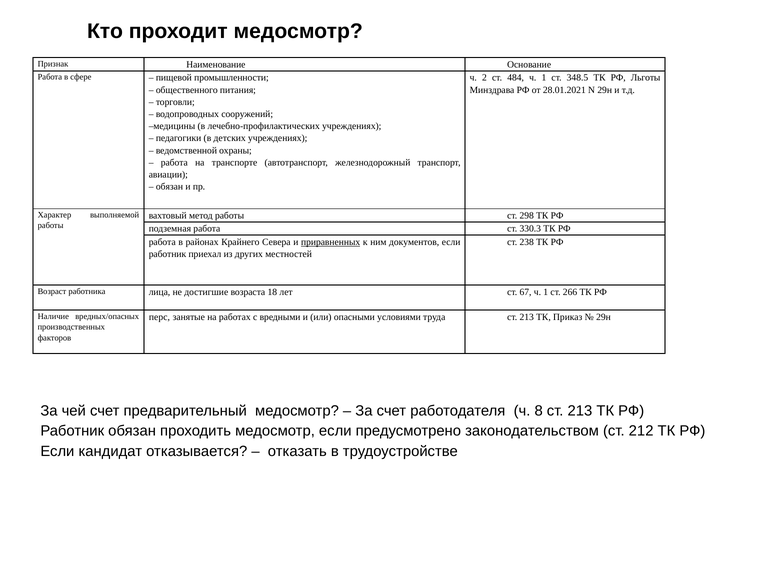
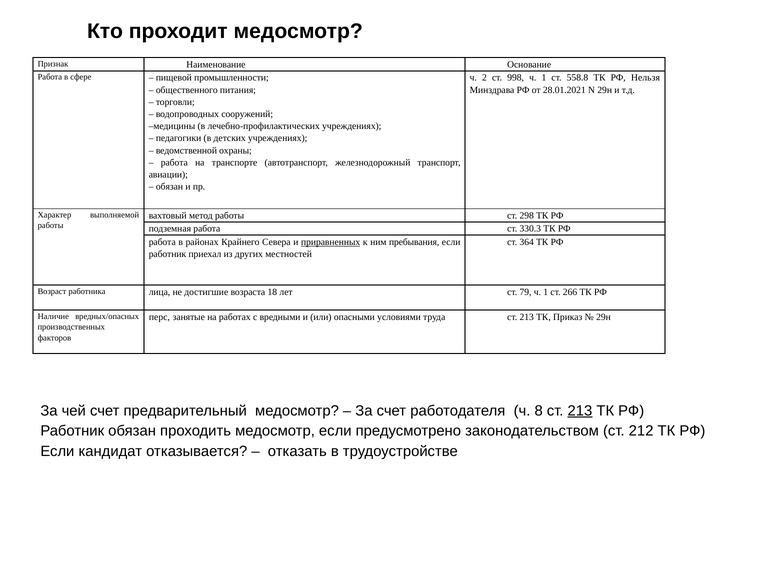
484: 484 -> 998
348.5: 348.5 -> 558.8
Льготы: Льготы -> Нельзя
документов: документов -> пребывания
238: 238 -> 364
67: 67 -> 79
213 at (580, 410) underline: none -> present
